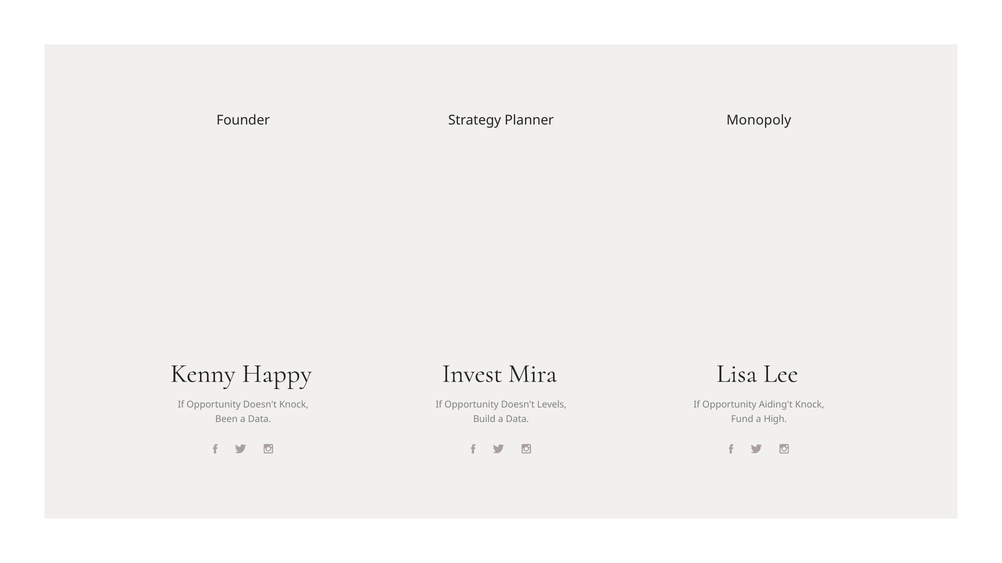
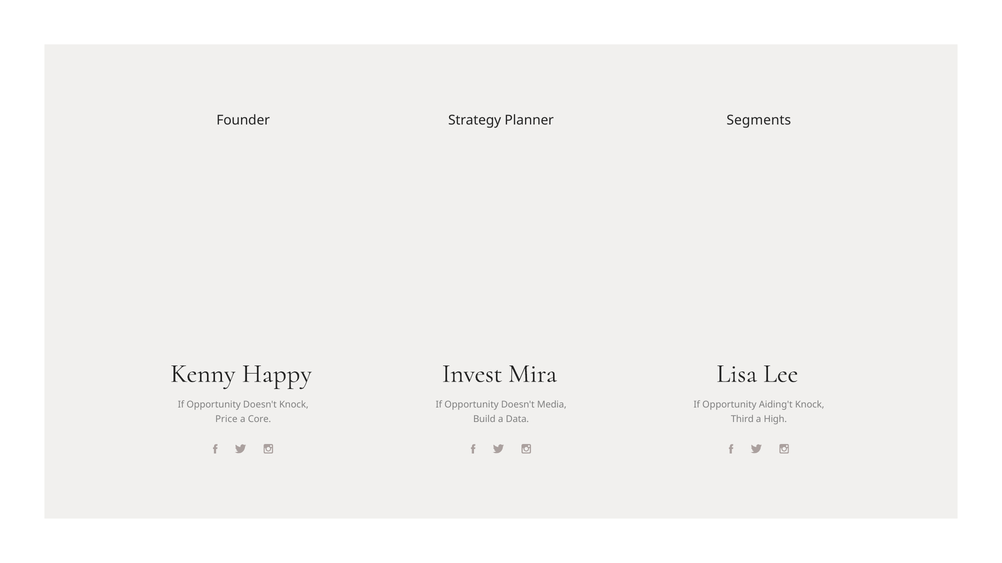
Monopoly: Monopoly -> Segments
Levels: Levels -> Media
Been: Been -> Price
Data at (260, 420): Data -> Core
Fund: Fund -> Third
